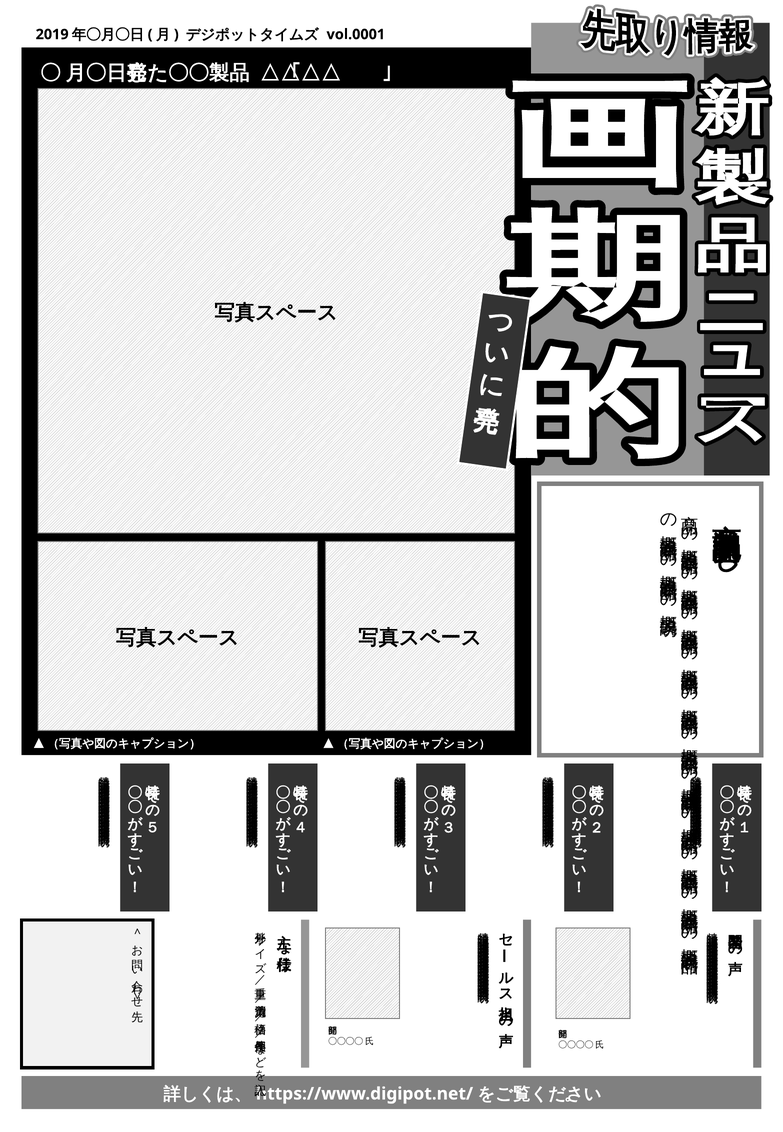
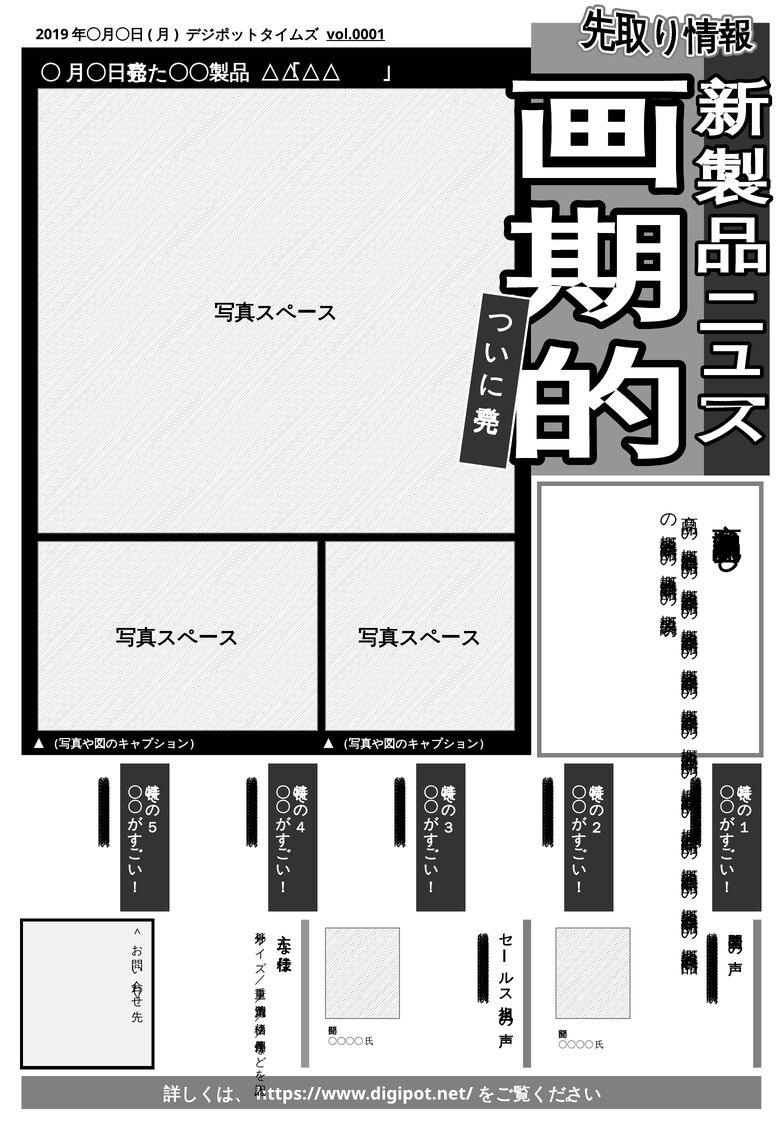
vol.0001 underline: none -> present
